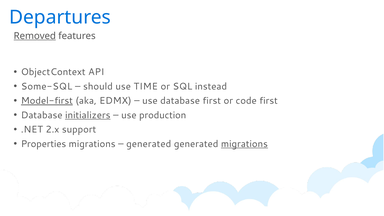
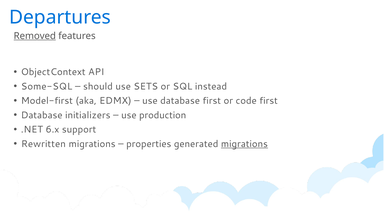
TIME: TIME -> SETS
Model-first underline: present -> none
initializers underline: present -> none
2.x: 2.x -> 6.x
Properties: Properties -> Rewritten
generated at (149, 144): generated -> properties
